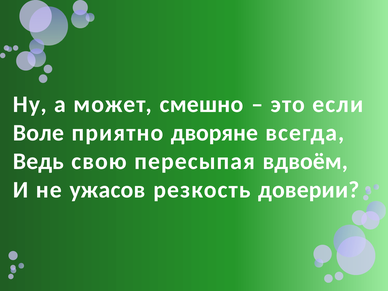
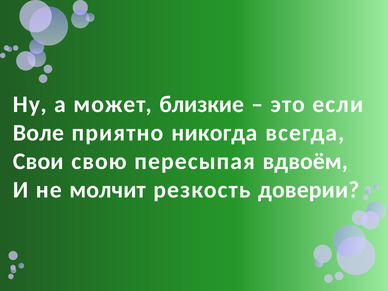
смешно: смешно -> близкие
дворяне: дворяне -> никогда
Ведь: Ведь -> Свои
ужасов: ужасов -> молчит
